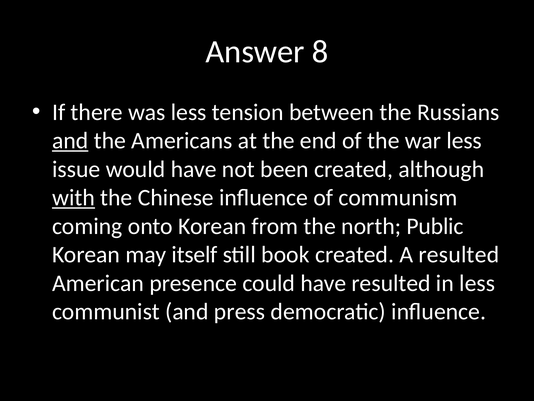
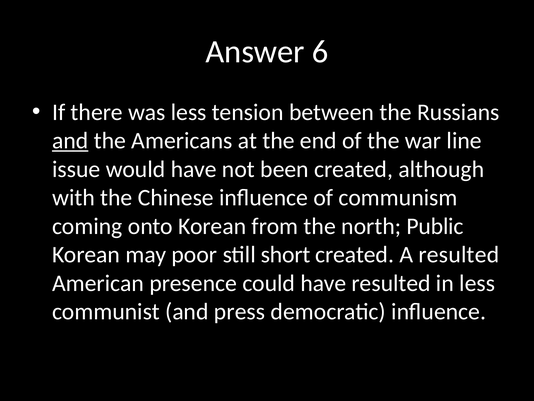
8: 8 -> 6
war less: less -> line
with underline: present -> none
itself: itself -> poor
book: book -> short
